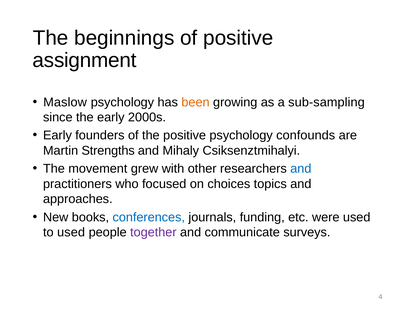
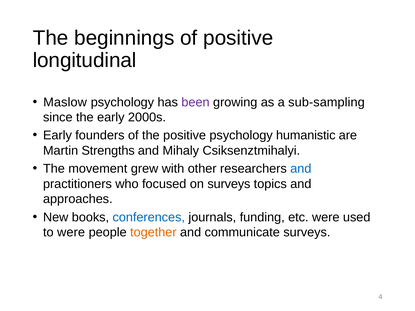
assignment: assignment -> longitudinal
been colour: orange -> purple
confounds: confounds -> humanistic
on choices: choices -> surveys
to used: used -> were
together colour: purple -> orange
